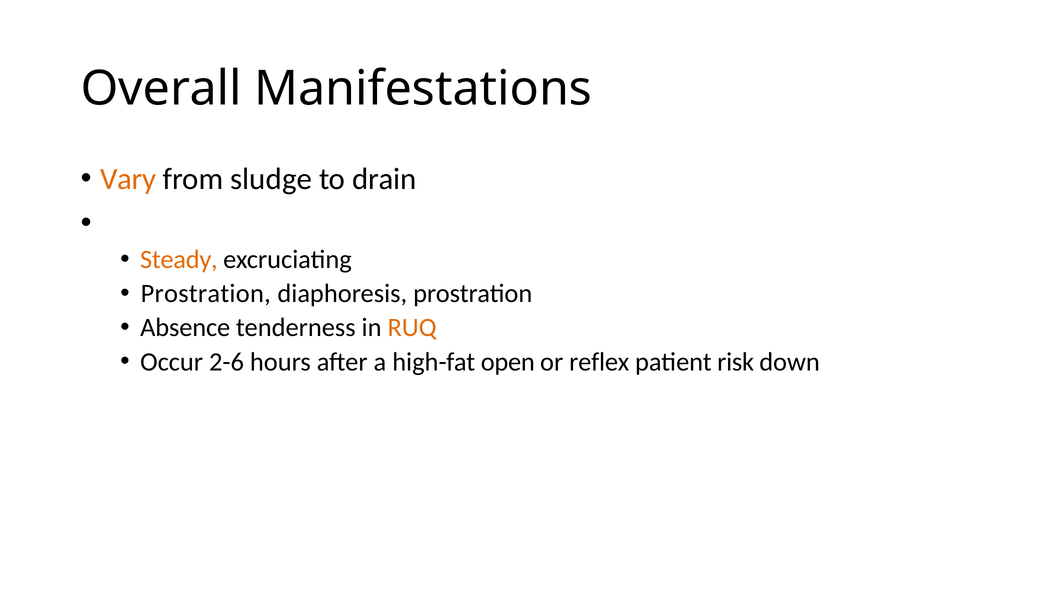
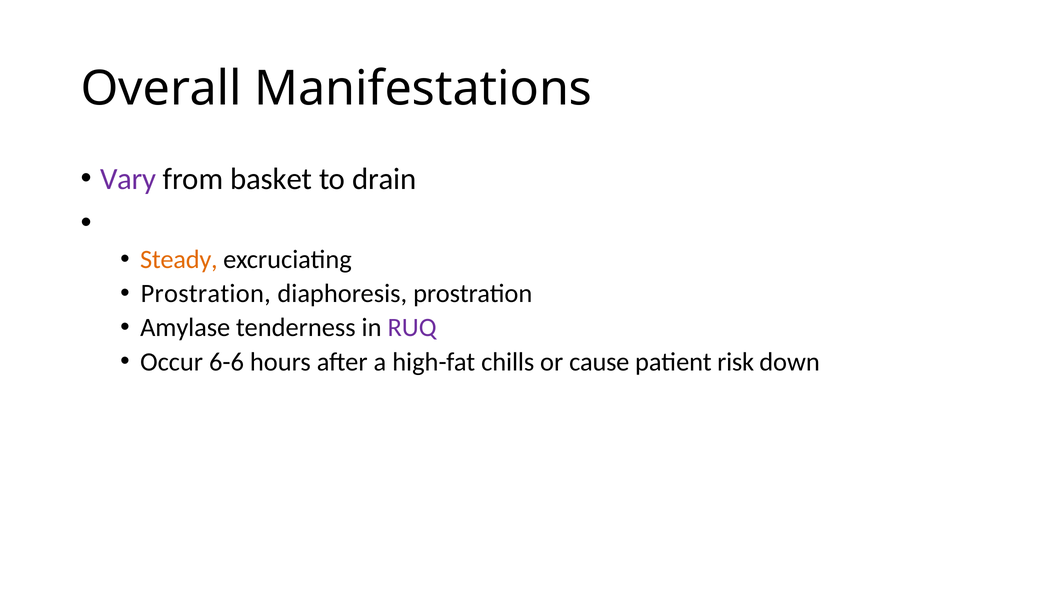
Vary colour: orange -> purple
sludge: sludge -> basket
Absence: Absence -> Amylase
RUQ colour: orange -> purple
2-6: 2-6 -> 6-6
open: open -> chills
reflex: reflex -> cause
